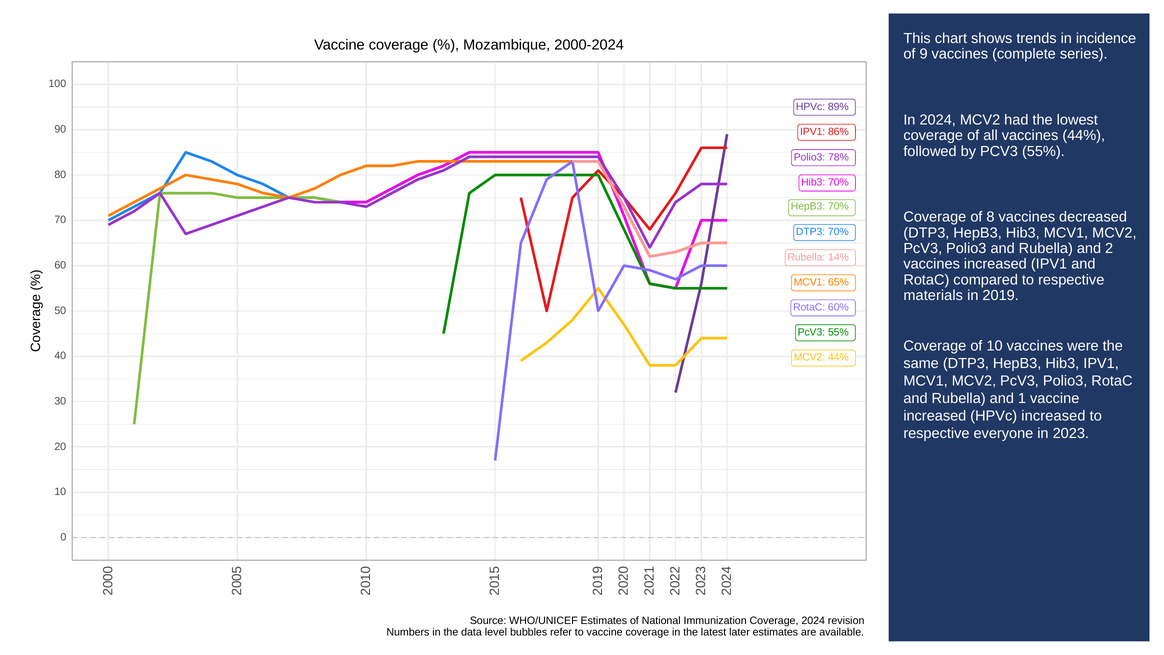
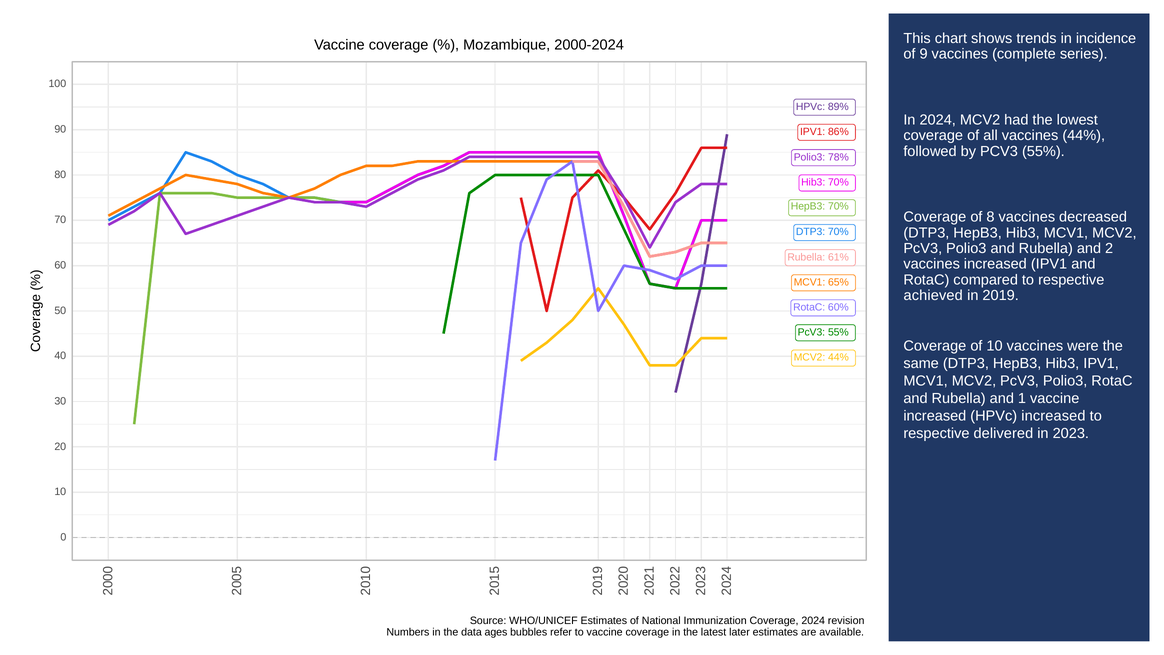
14%: 14% -> 61%
materials: materials -> achieved
everyone: everyone -> delivered
level: level -> ages
